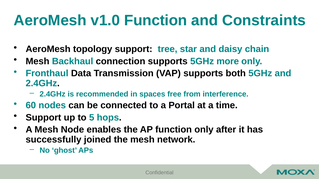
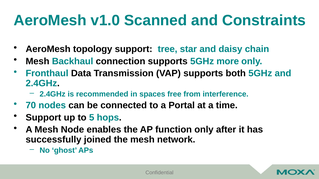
v1.0 Function: Function -> Scanned
60: 60 -> 70
